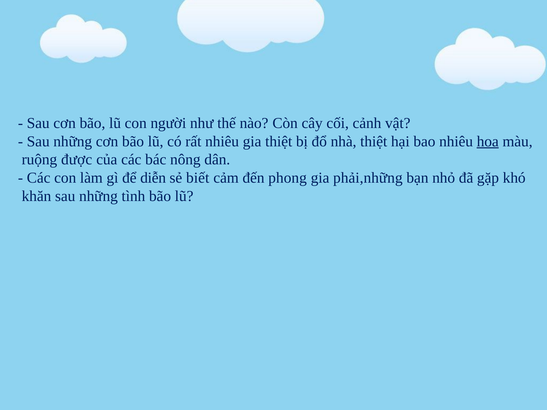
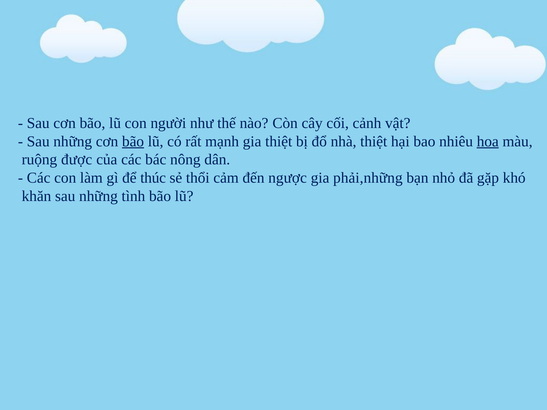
bão at (133, 141) underline: none -> present
rất nhiêu: nhiêu -> mạnh
diễn: diễn -> thúc
biết: biết -> thổi
phong: phong -> ngược
